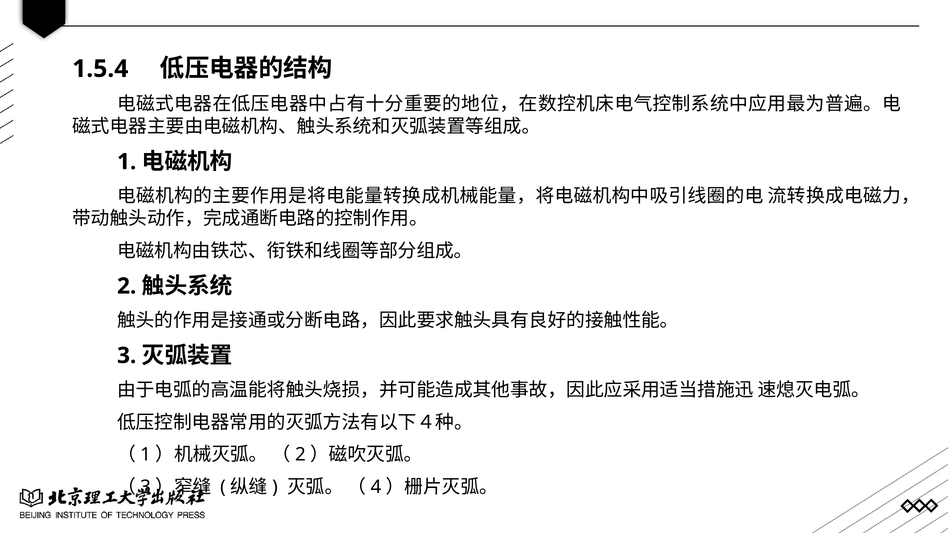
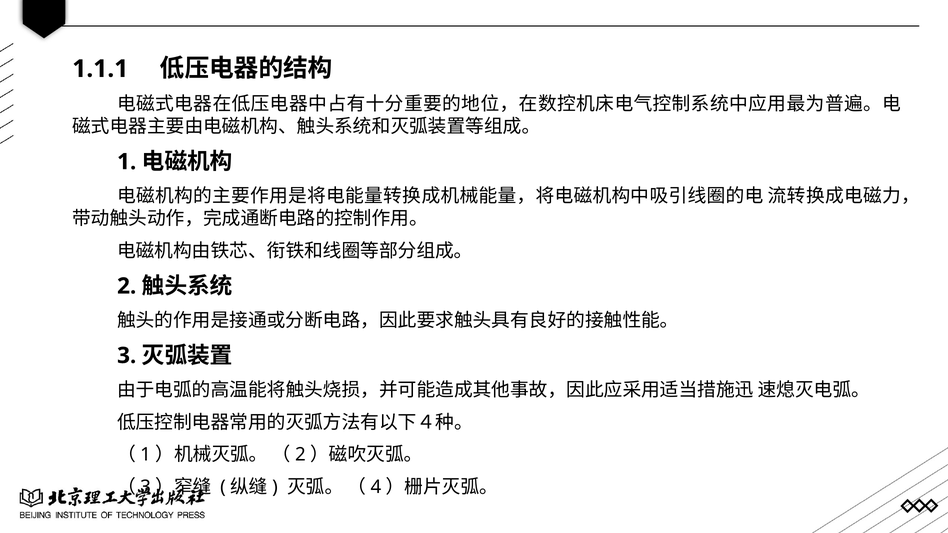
1.5.4: 1.5.4 -> 1.1.1
